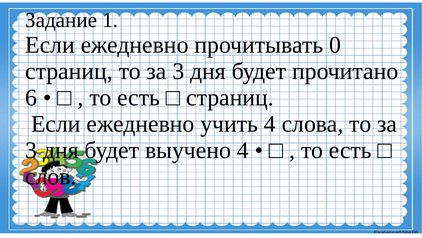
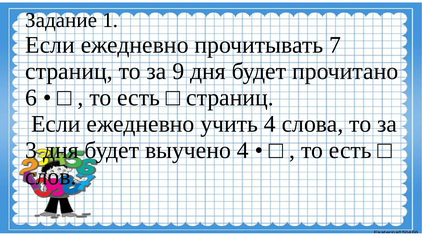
0: 0 -> 7
страниц то за 3: 3 -> 9
